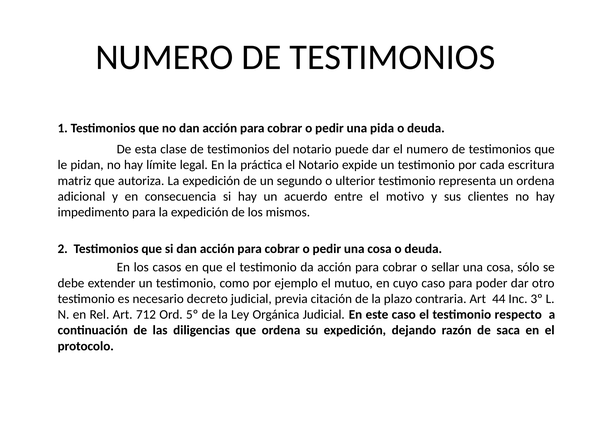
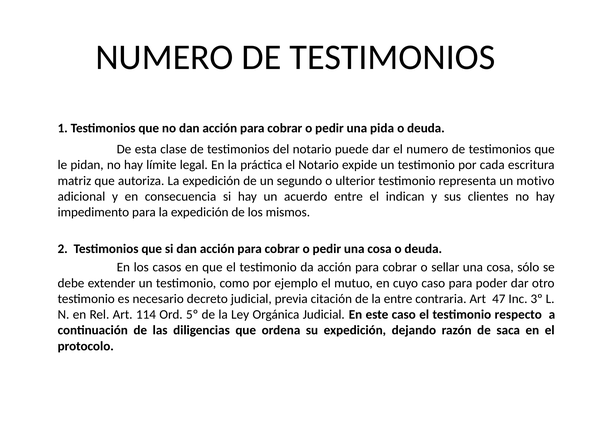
un ordena: ordena -> motivo
motivo: motivo -> indican
la plazo: plazo -> entre
44: 44 -> 47
712: 712 -> 114
